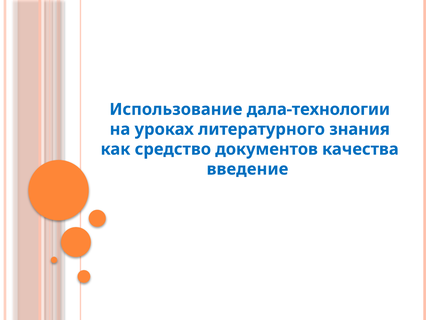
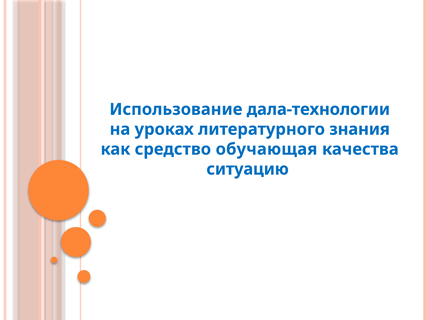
документов: документов -> обучающая
введение: введение -> ситуацию
